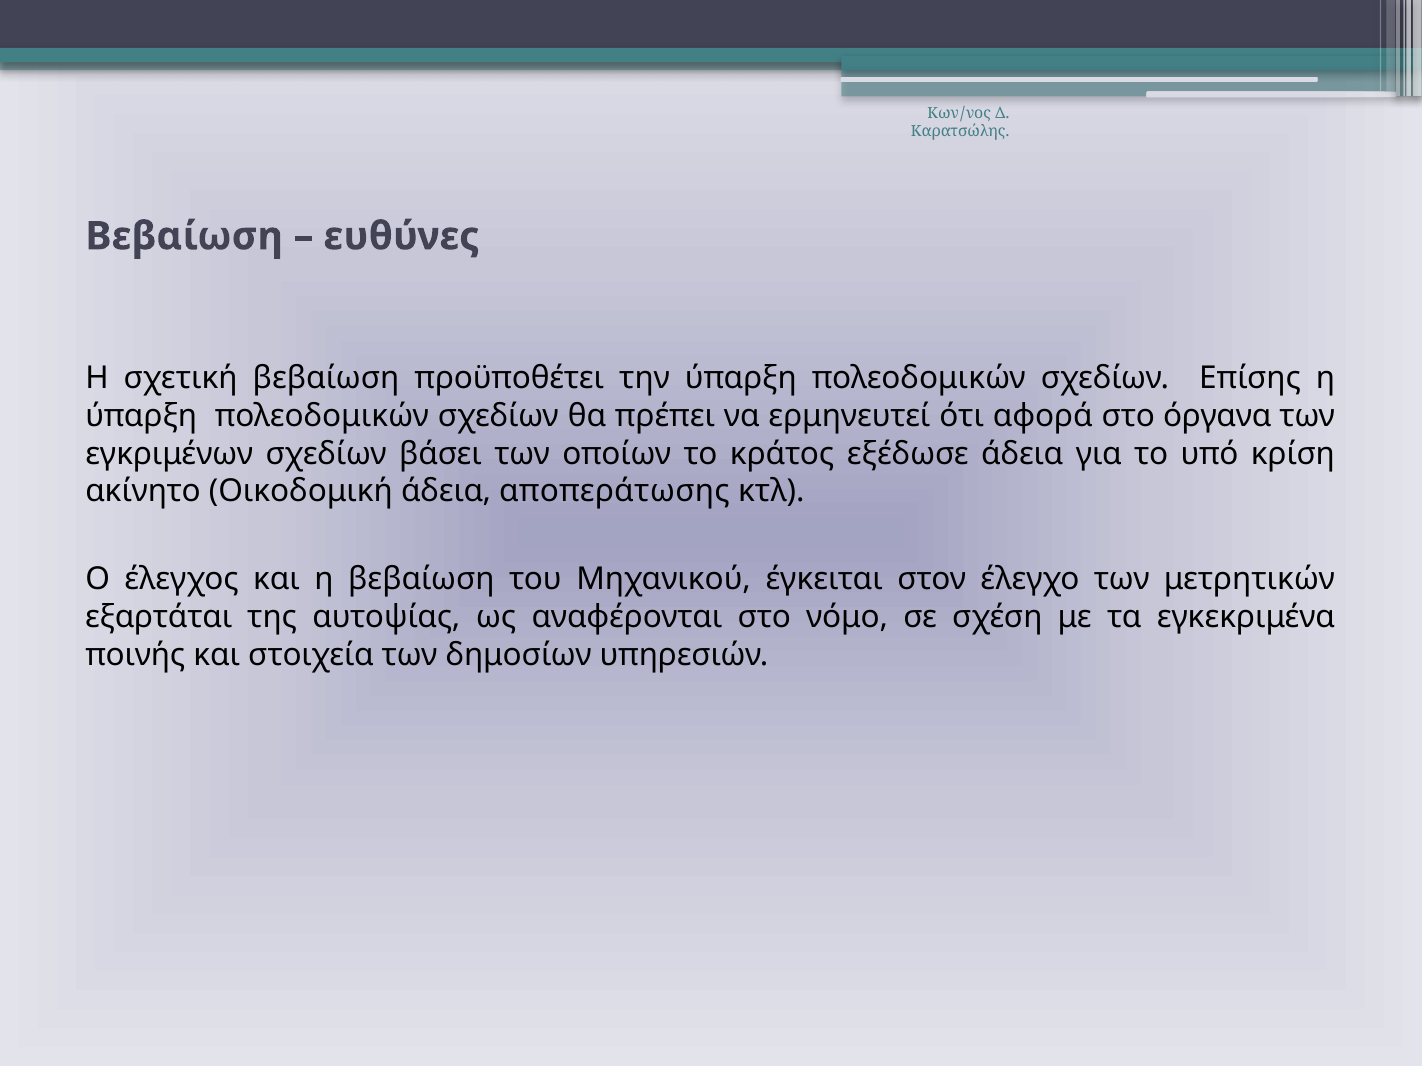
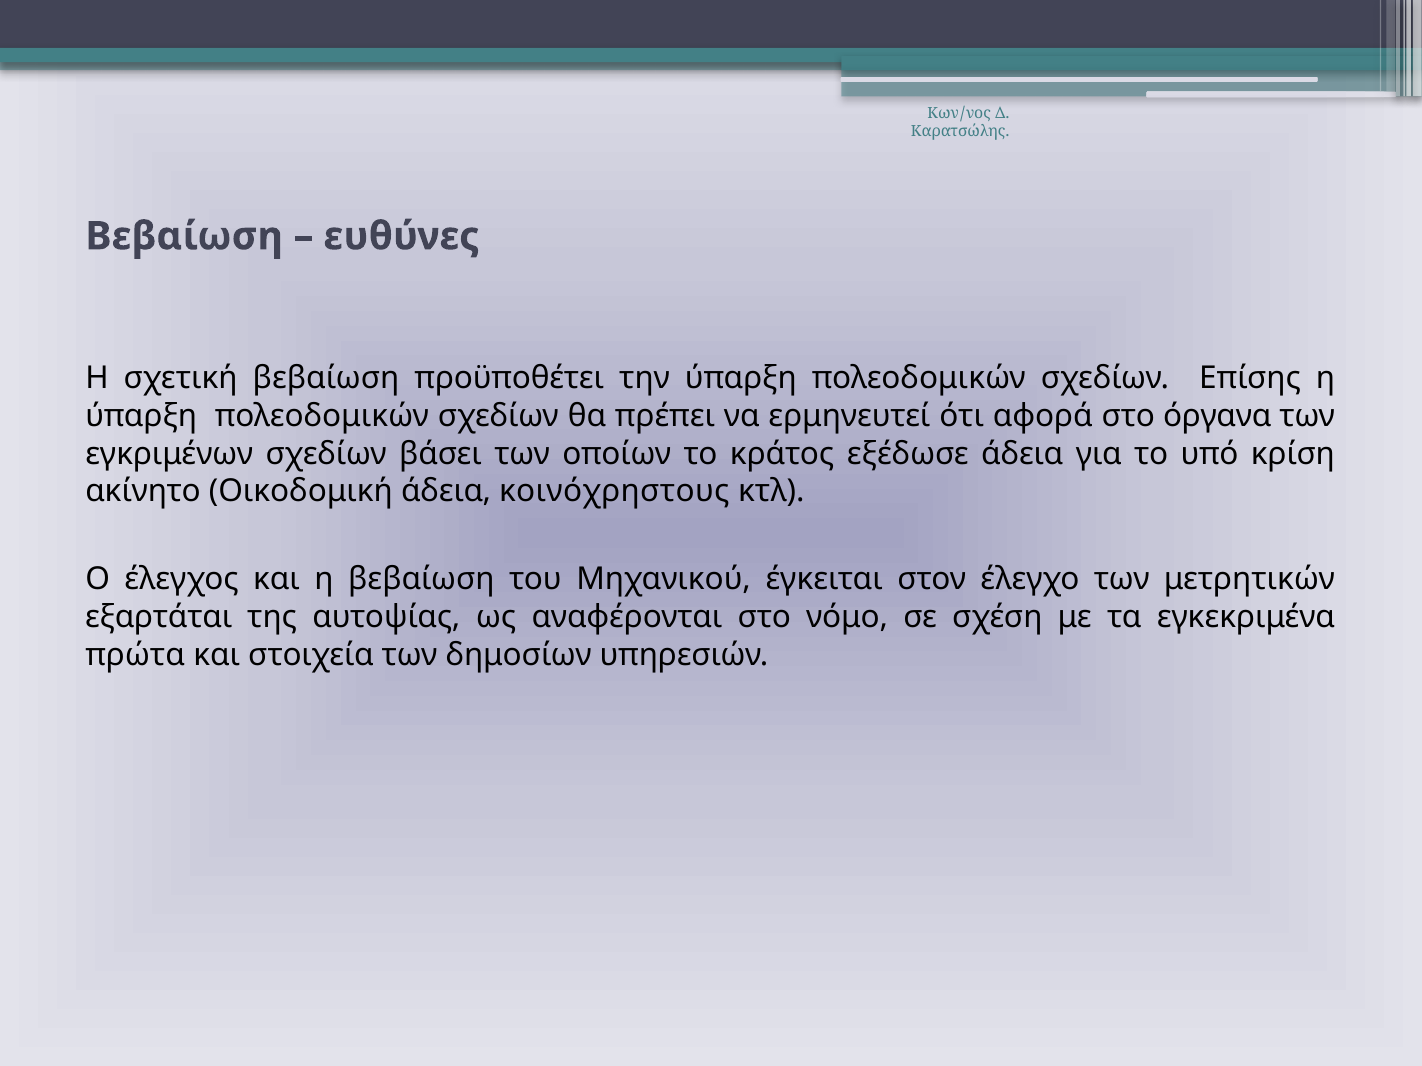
αποπεράτωσης: αποπεράτωσης -> κοινόχρηστους
ποινής: ποινής -> πρώτα
